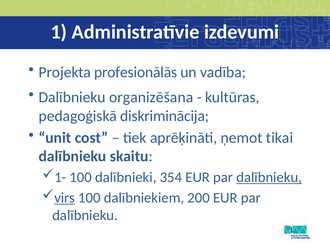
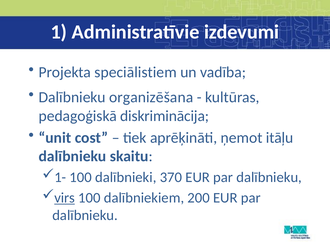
profesionālās: profesionālās -> speciālistiem
tikai: tikai -> itāļu
354: 354 -> 370
dalībnieku at (269, 178) underline: present -> none
